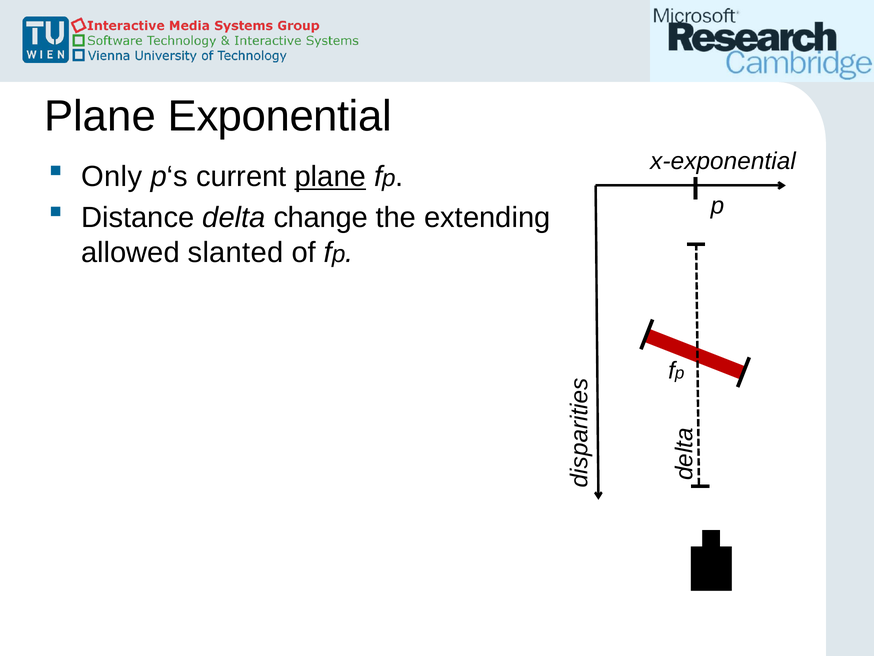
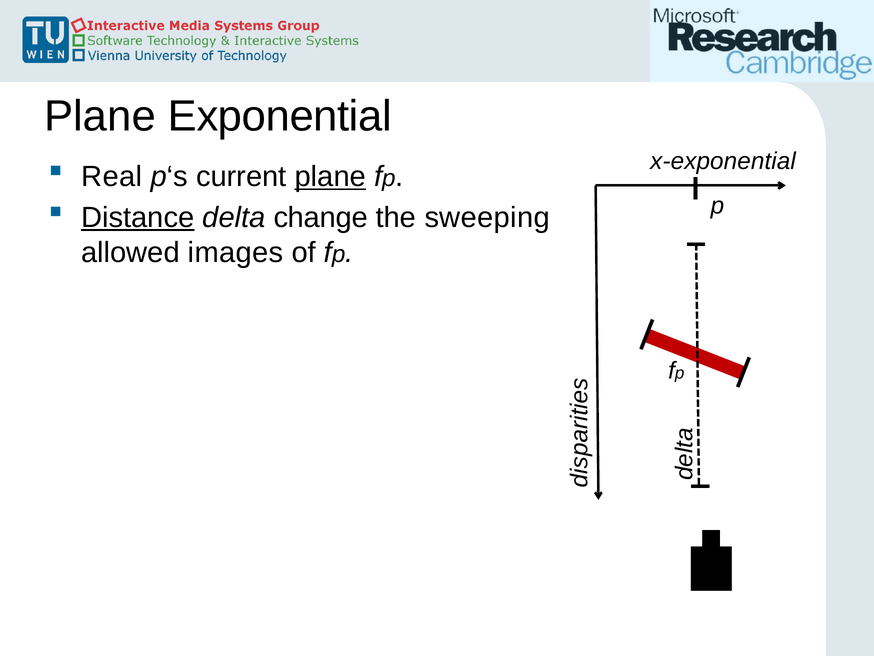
Only: Only -> Real
Distance underline: none -> present
extending: extending -> sweeping
slanted: slanted -> images
